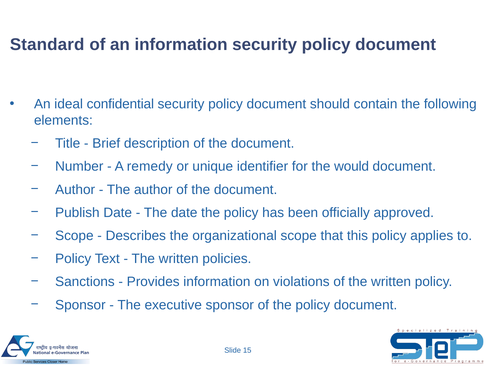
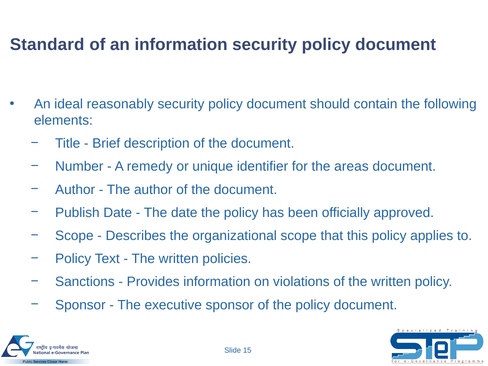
confidential: confidential -> reasonably
would: would -> areas
